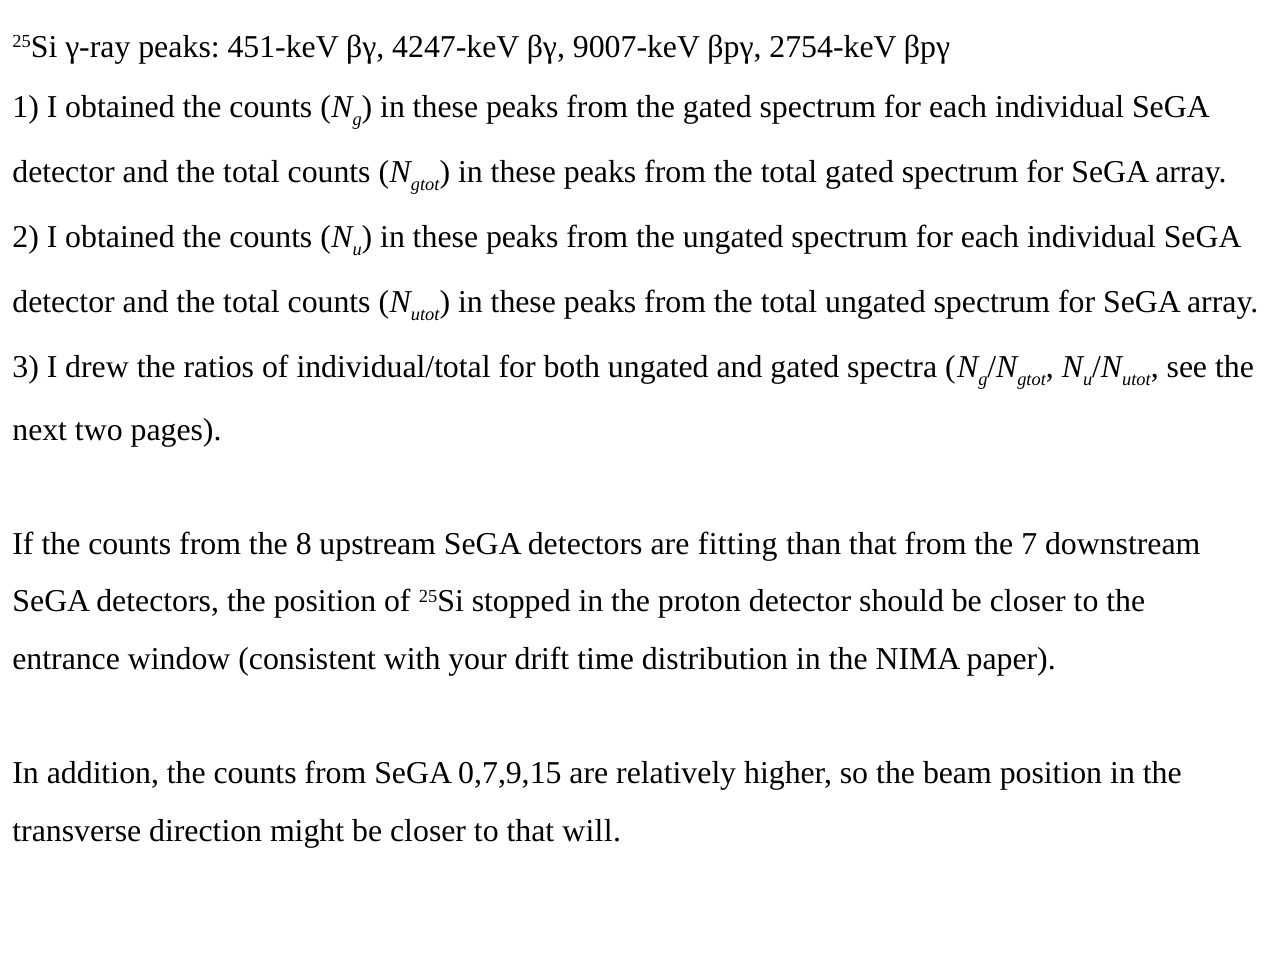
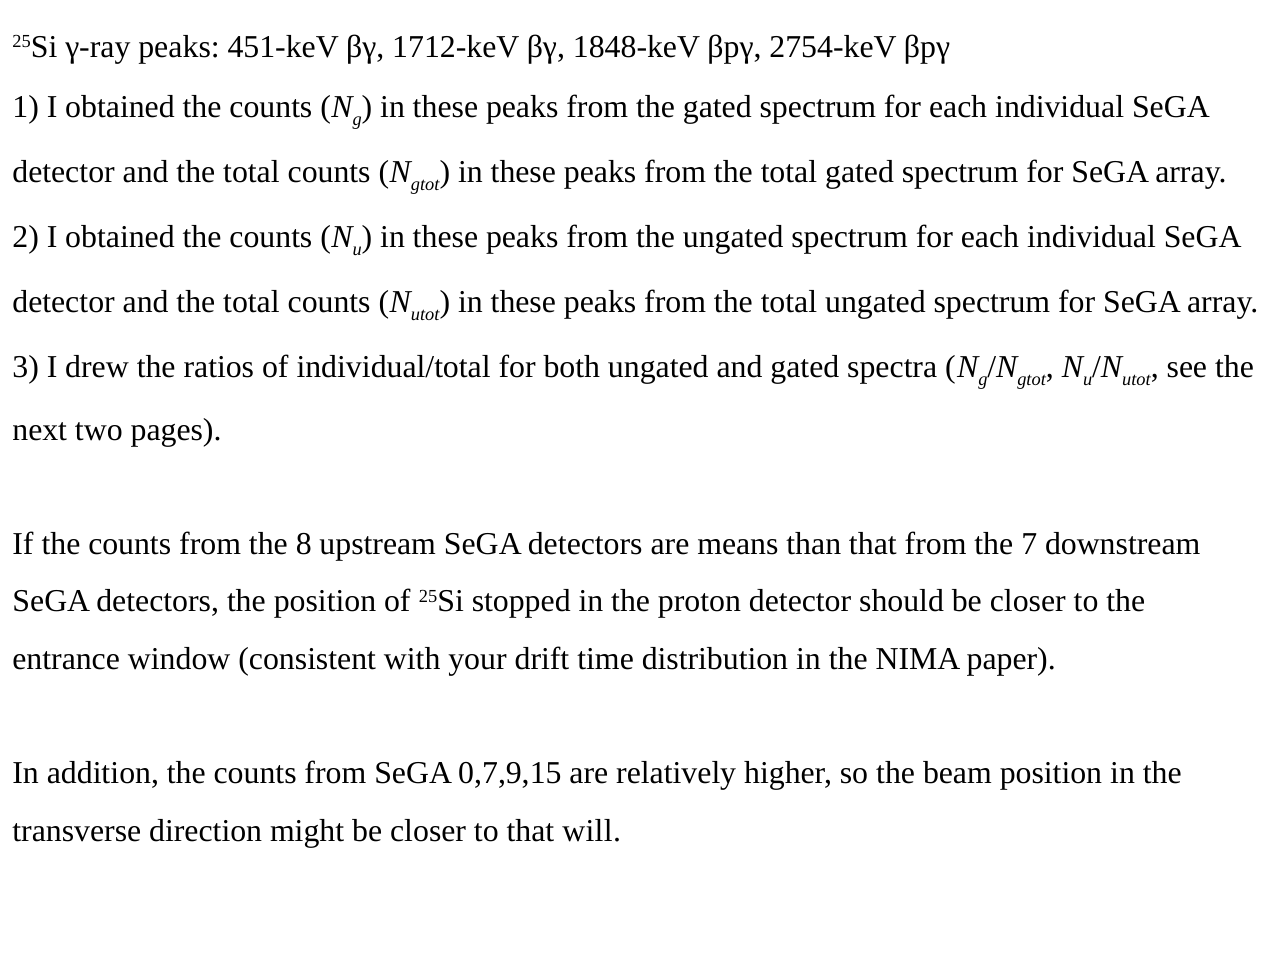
4247-keV: 4247-keV -> 1712-keV
9007-keV: 9007-keV -> 1848-keV
fitting: fitting -> means
